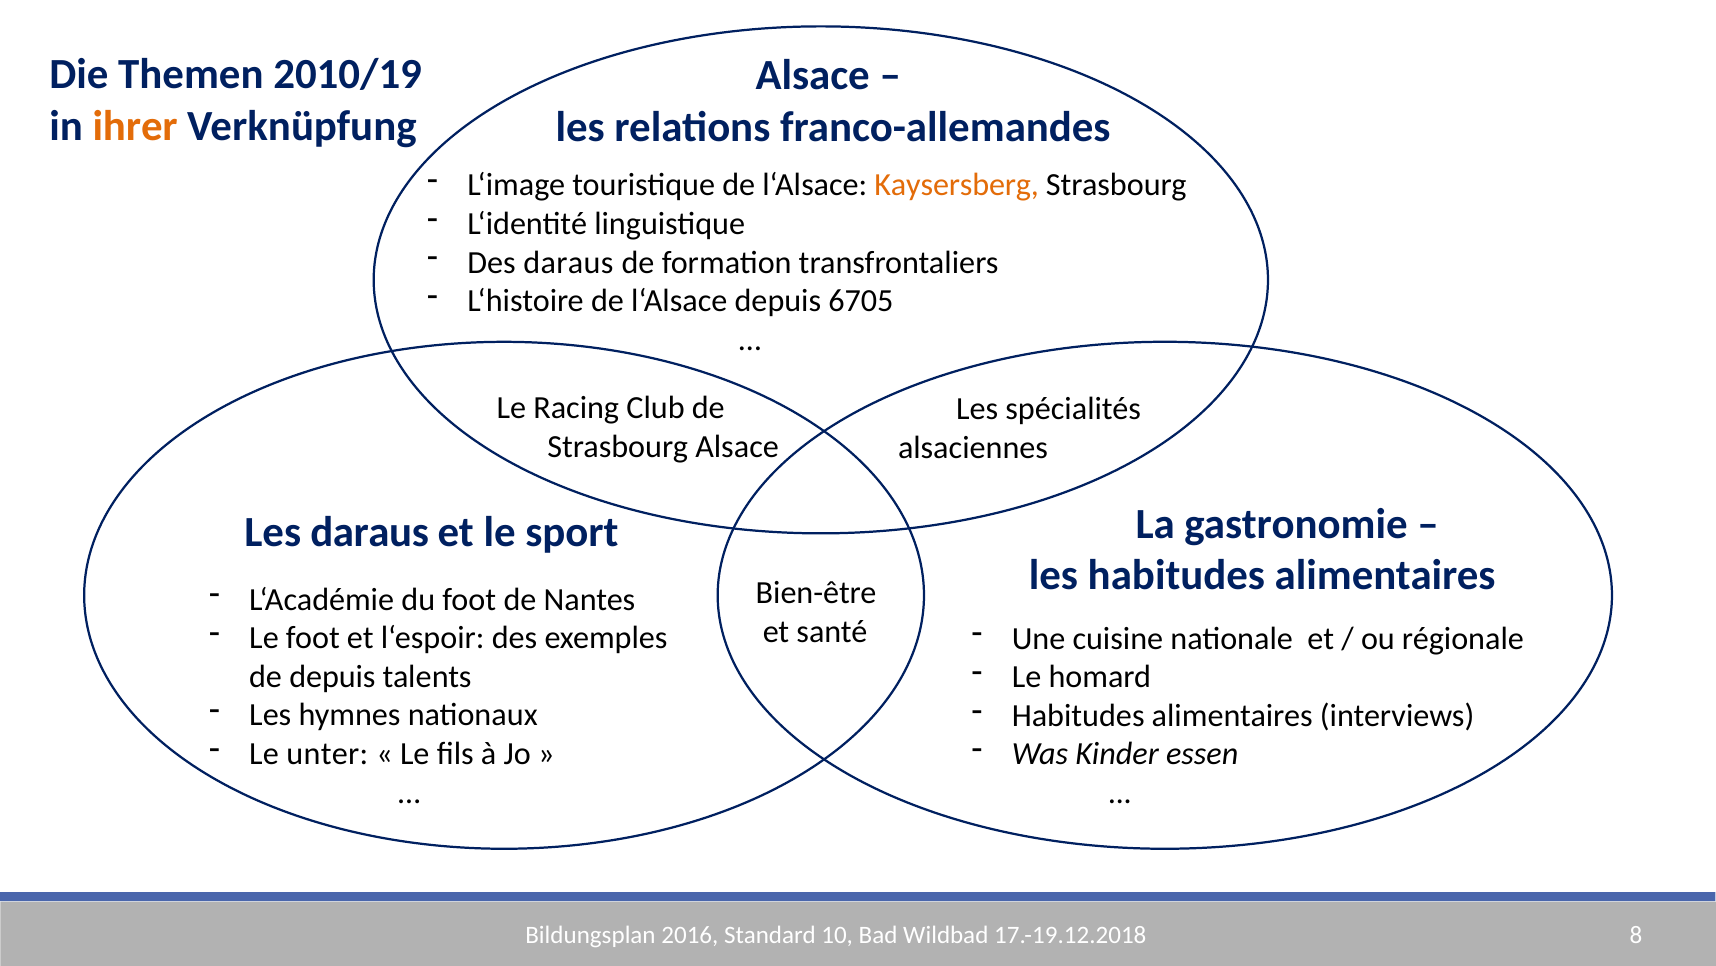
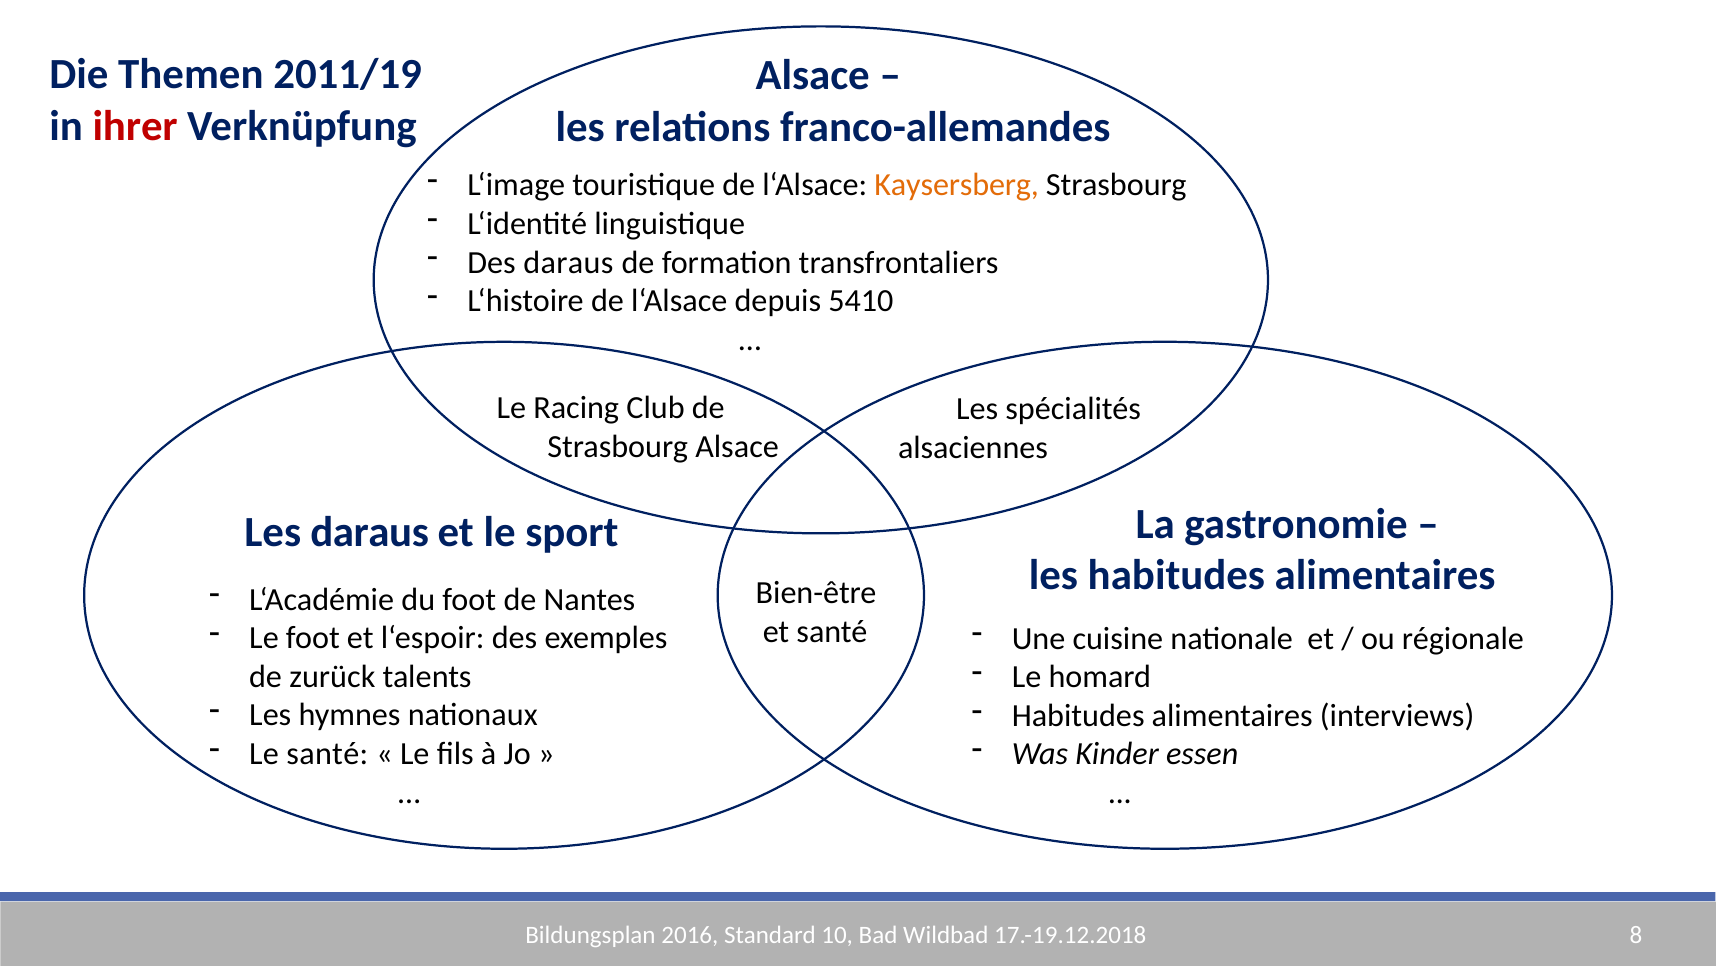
2010/19: 2010/19 -> 2011/19
ihrer colour: orange -> red
6705: 6705 -> 5410
de depuis: depuis -> zurück
Le unter: unter -> santé
